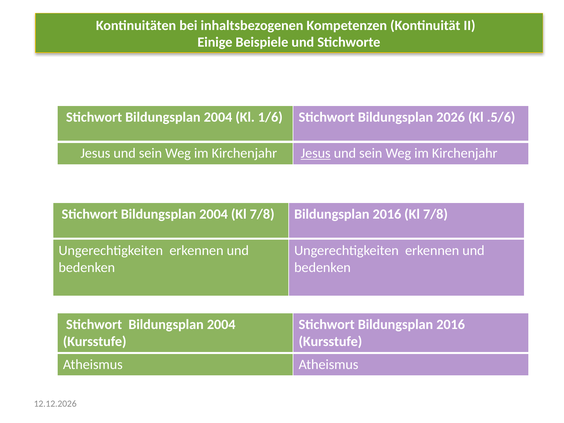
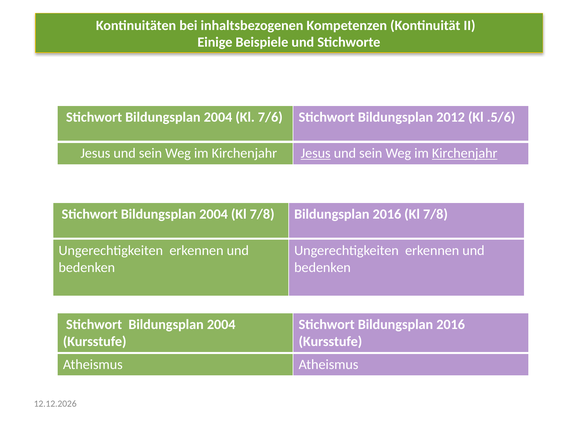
1/6: 1/6 -> 7/6
2026: 2026 -> 2012
Kirchenjahr at (465, 153) underline: none -> present
